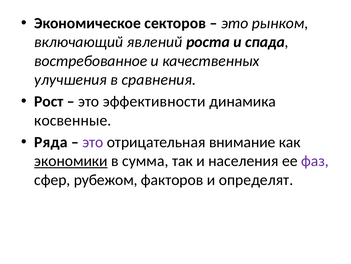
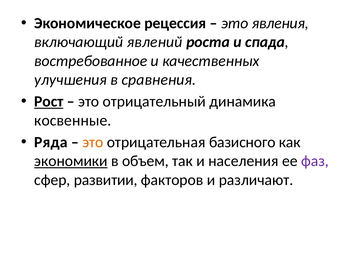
секторов: секторов -> рецессия
рынком: рынком -> явления
Рост underline: none -> present
эффективности: эффективности -> отрицательный
это at (93, 142) colour: purple -> orange
внимание: внимание -> базисного
сумма: сумма -> объем
рубежом: рубежом -> развитии
определят: определят -> различают
